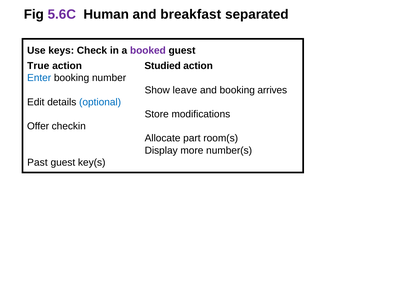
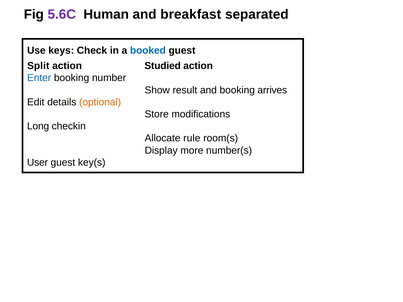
booked colour: purple -> blue
True: True -> Split
leave: leave -> result
optional colour: blue -> orange
Offer: Offer -> Long
part: part -> rule
Past: Past -> User
